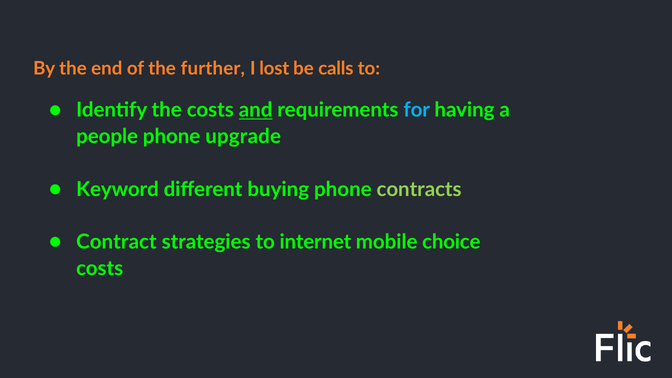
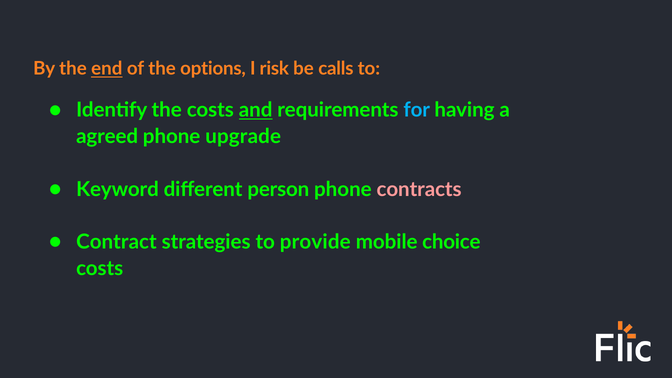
end underline: none -> present
further: further -> options
lost: lost -> risk
people: people -> agreed
buying: buying -> person
contracts colour: light green -> pink
internet: internet -> provide
